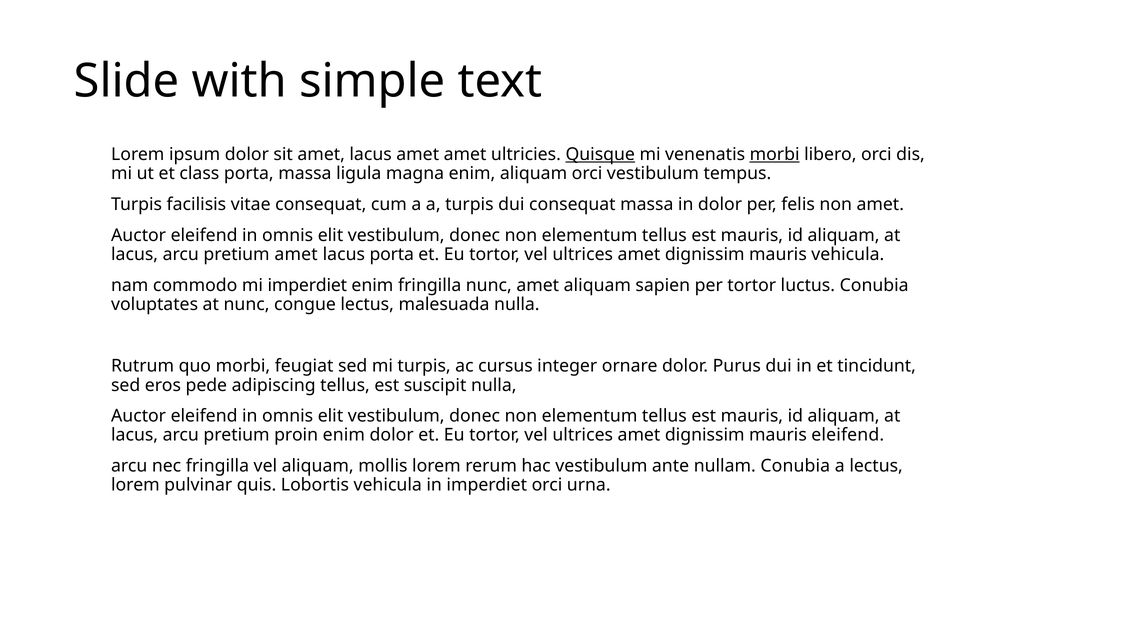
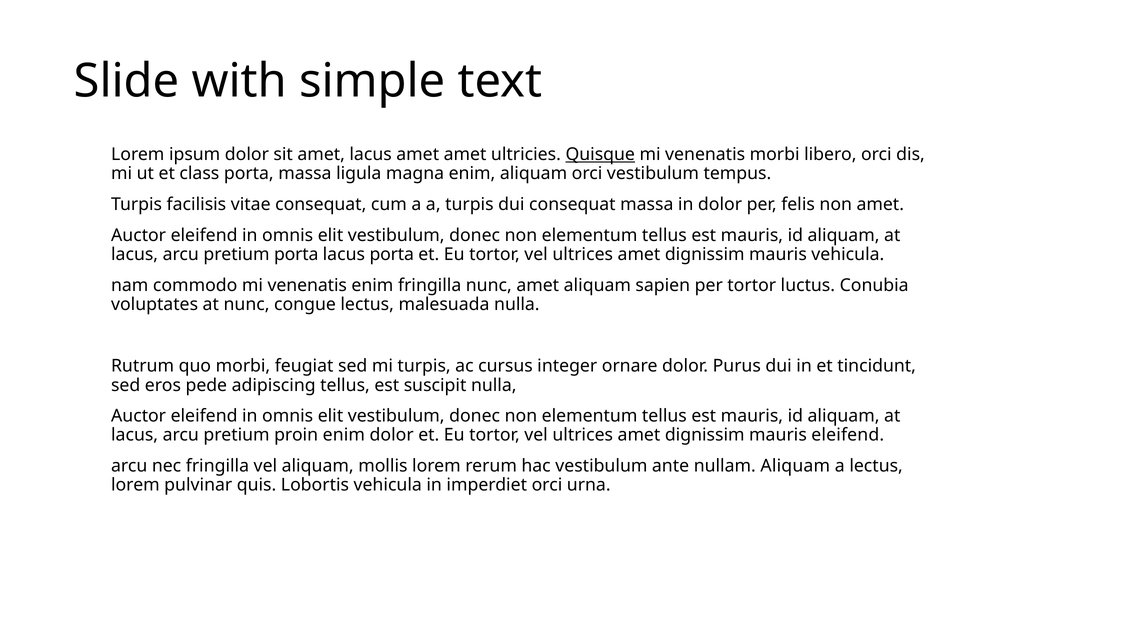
morbi at (775, 154) underline: present -> none
pretium amet: amet -> porta
commodo mi imperdiet: imperdiet -> venenatis
nullam Conubia: Conubia -> Aliquam
